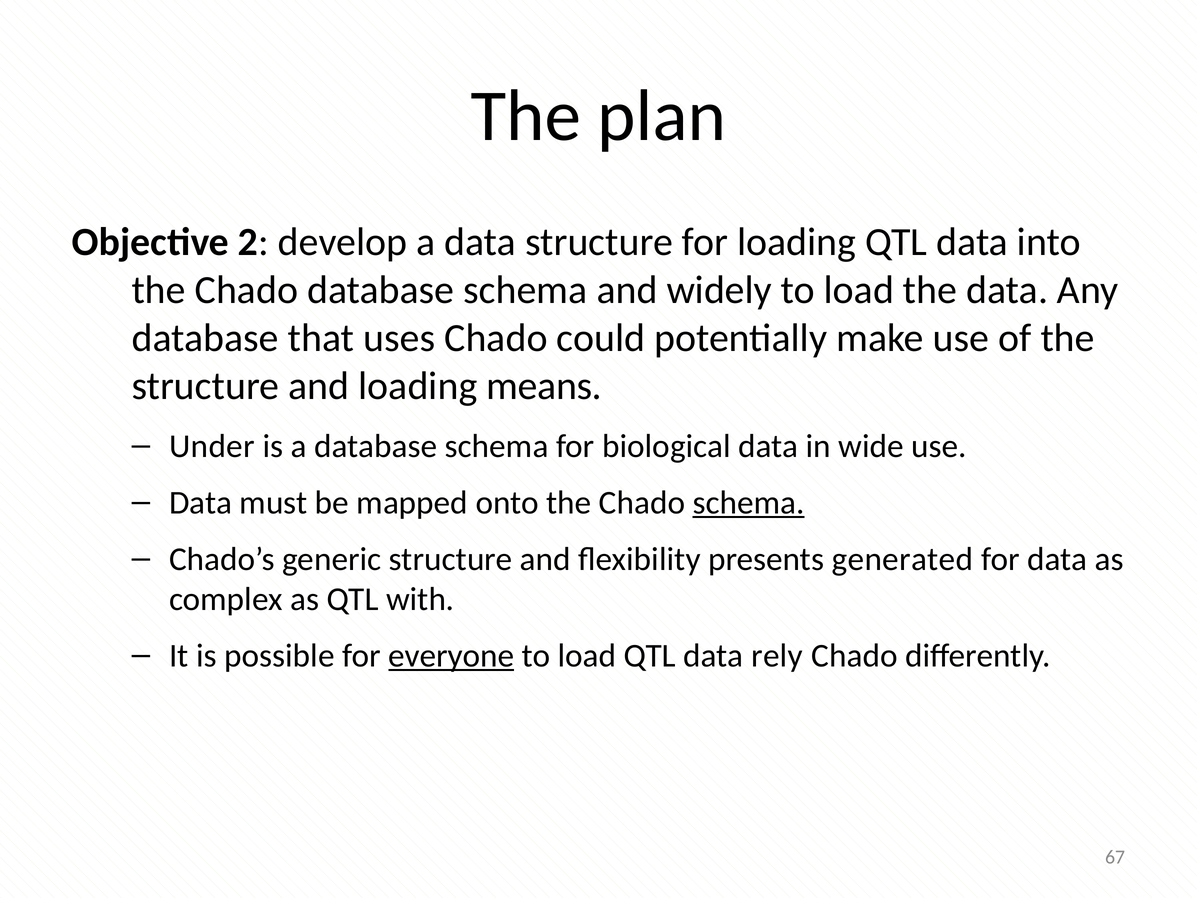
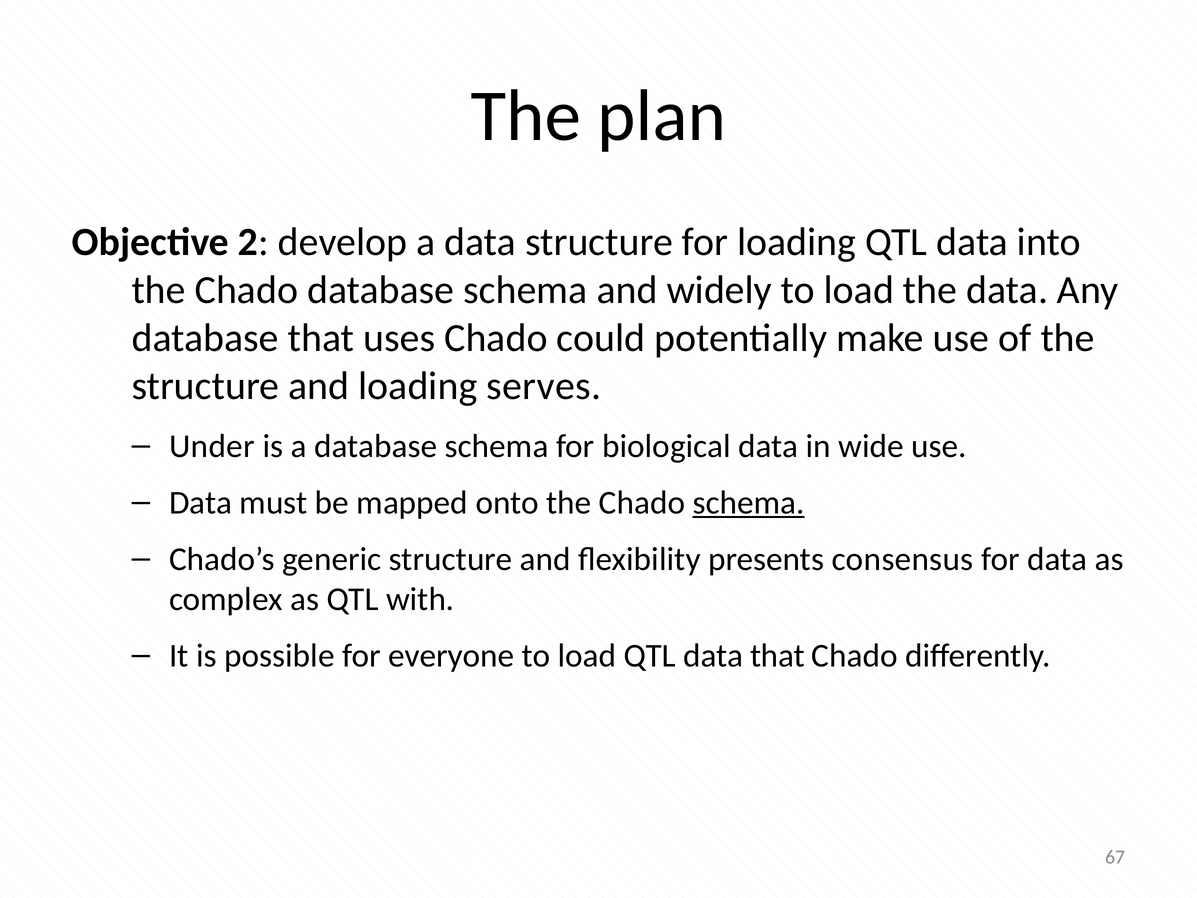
means: means -> serves
generated: generated -> consensus
everyone underline: present -> none
data rely: rely -> that
